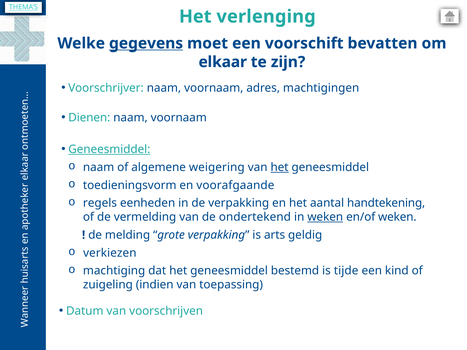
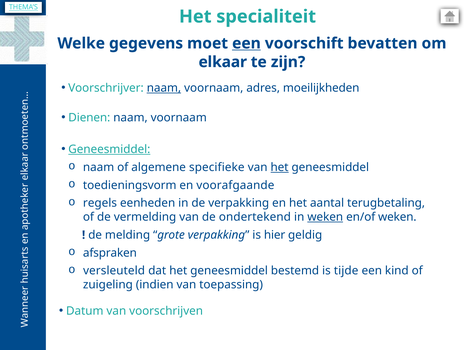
verlenging: verlenging -> specialiteit
gegevens underline: present -> none
een at (246, 43) underline: none -> present
naam at (164, 88) underline: none -> present
machtigingen: machtigingen -> moeilijkheden
weigering: weigering -> specifieke
handtekening: handtekening -> terugbetaling
arts: arts -> hier
verkiezen: verkiezen -> afspraken
machtiging: machtiging -> versleuteld
